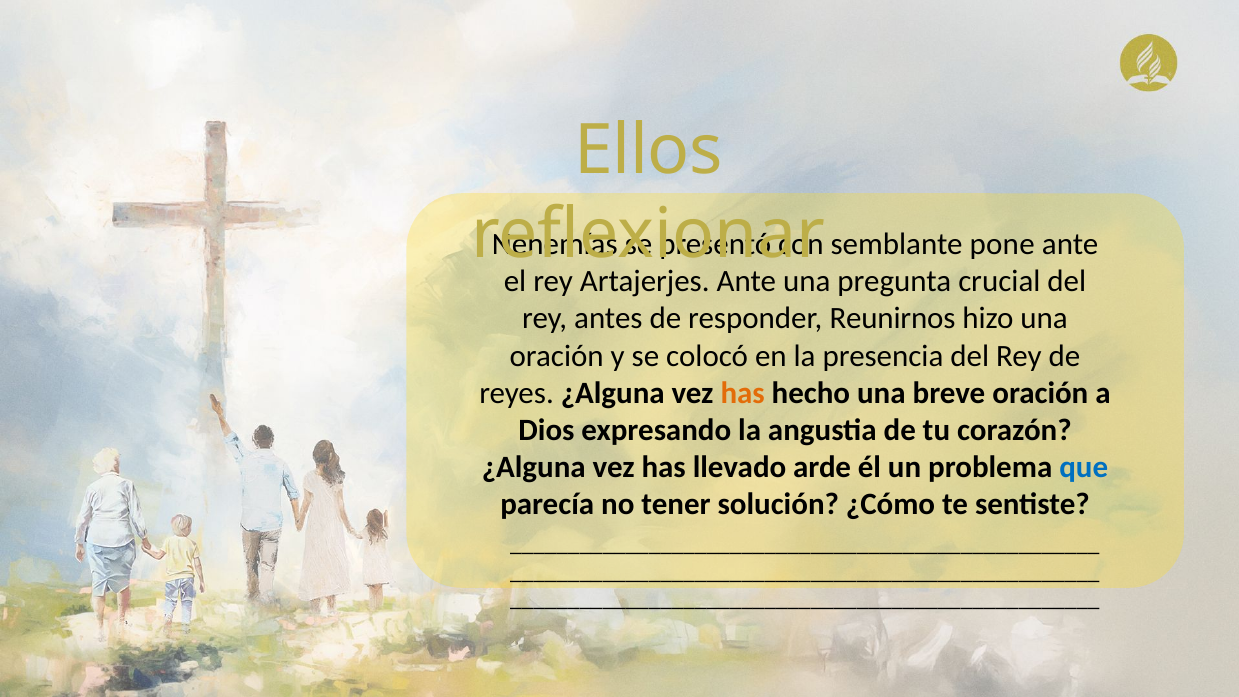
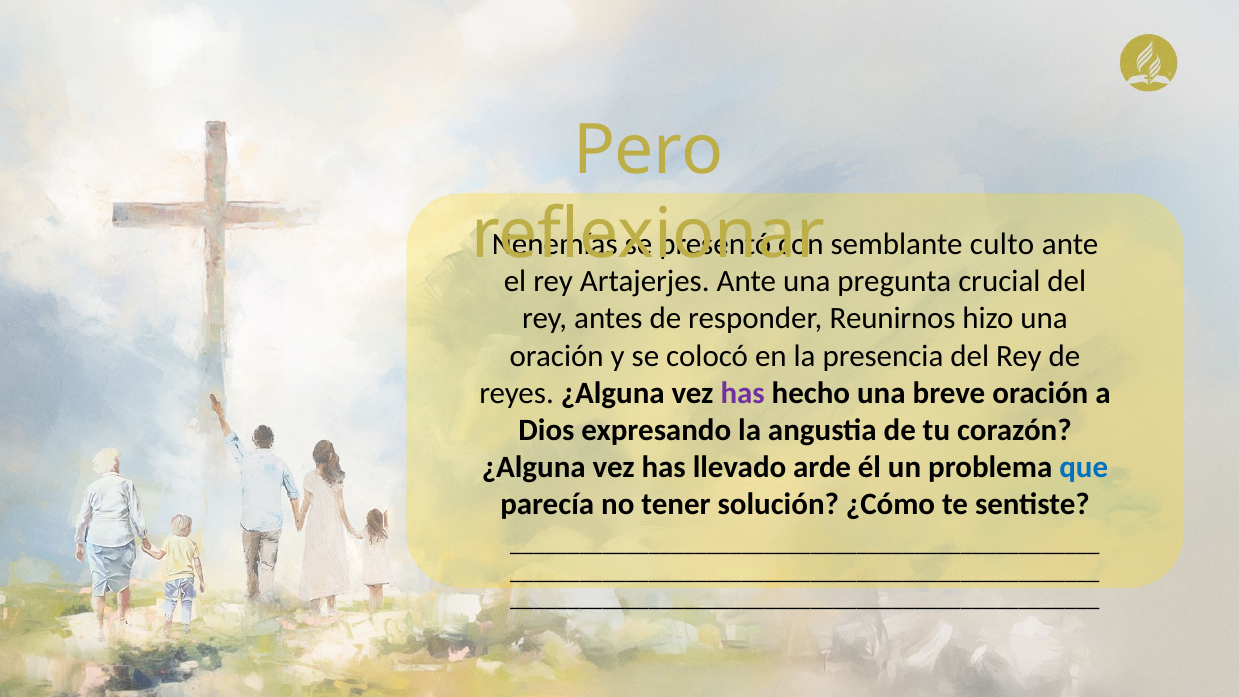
Ellos: Ellos -> Pero
pone: pone -> culto
has at (743, 393) colour: orange -> purple
